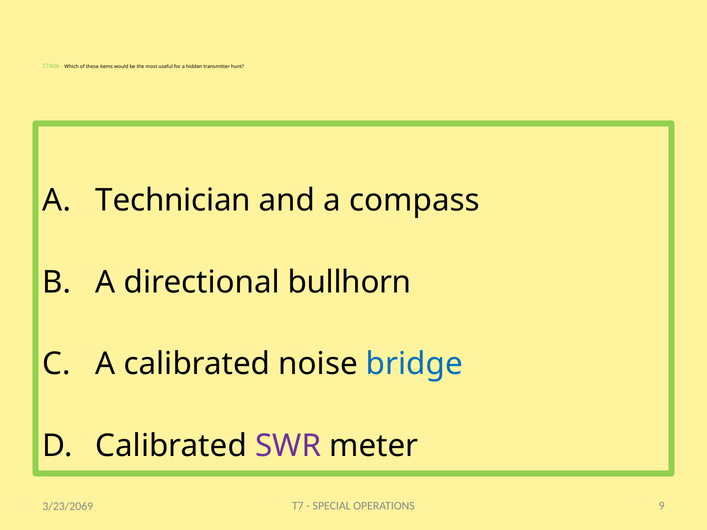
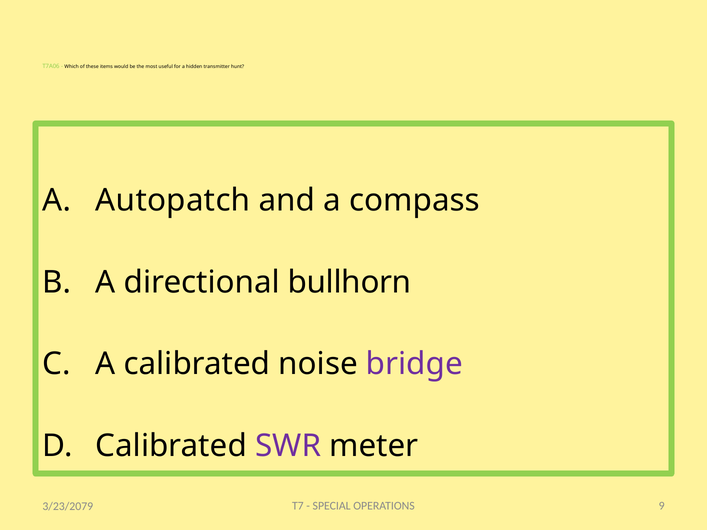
Technician: Technician -> Autopatch
bridge colour: blue -> purple
3/23/2069: 3/23/2069 -> 3/23/2079
